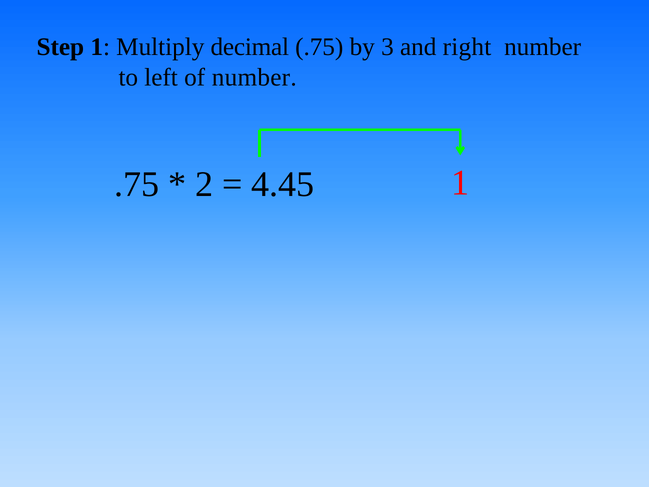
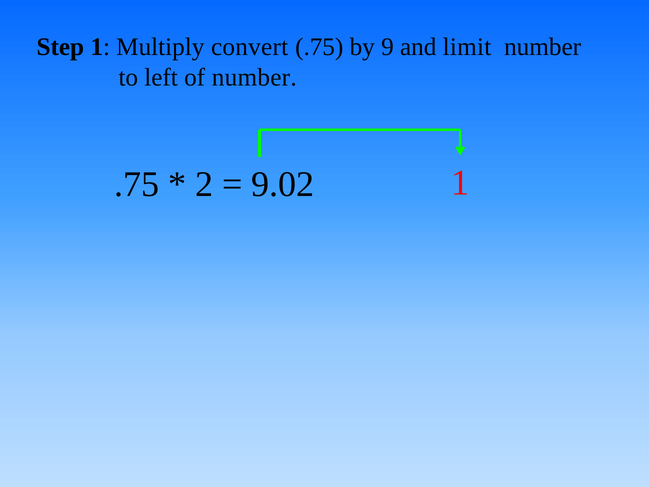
decimal: decimal -> convert
3: 3 -> 9
right: right -> limit
4.45: 4.45 -> 9.02
